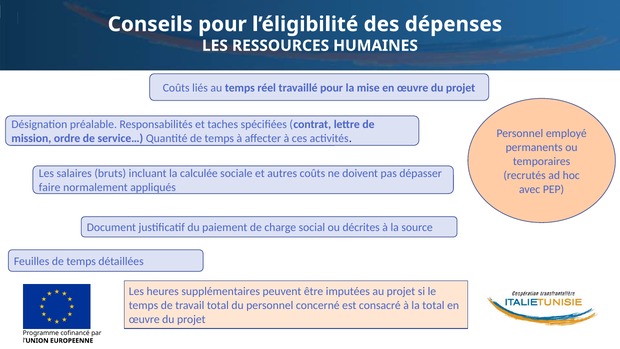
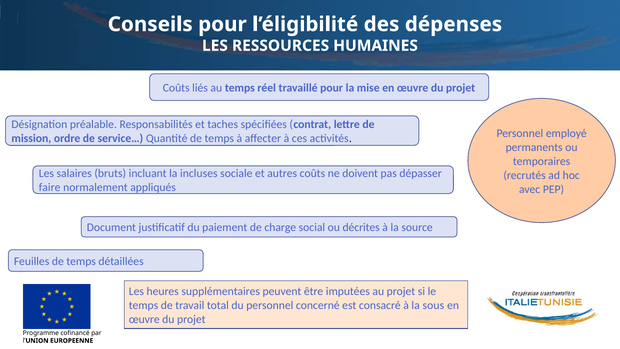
calculée: calculée -> incluses
la total: total -> sous
